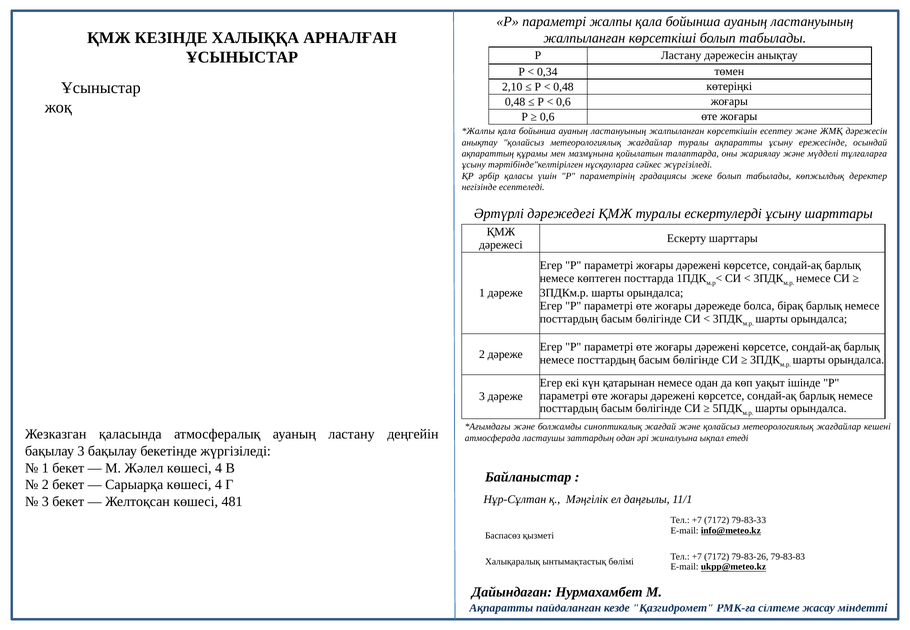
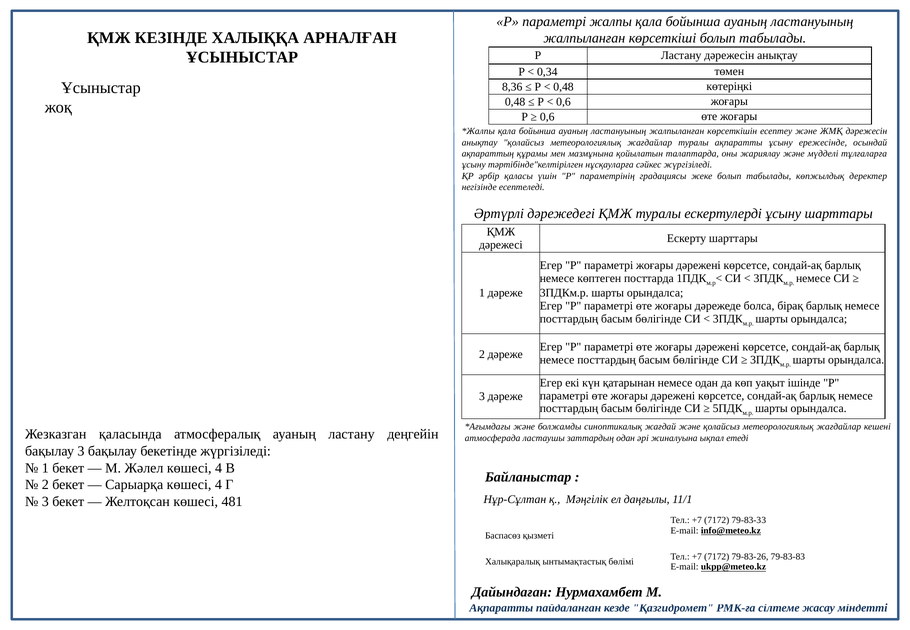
2,10: 2,10 -> 8,36
